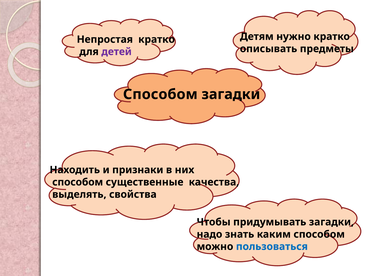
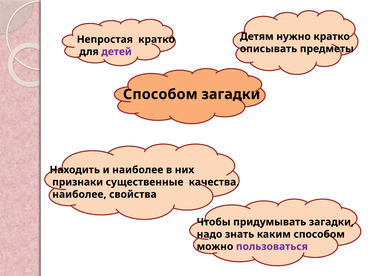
и признаки: признаки -> наиболее
способом at (78, 182): способом -> признаки
выделять at (79, 194): выделять -> наиболее
пользоваться colour: blue -> purple
